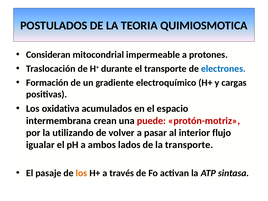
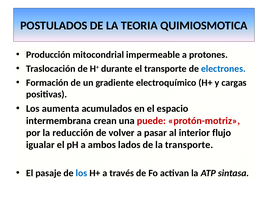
Consideran: Consideran -> Producción
oxidativa: oxidativa -> aumenta
utilizando: utilizando -> reducción
los at (81, 173) colour: orange -> blue
